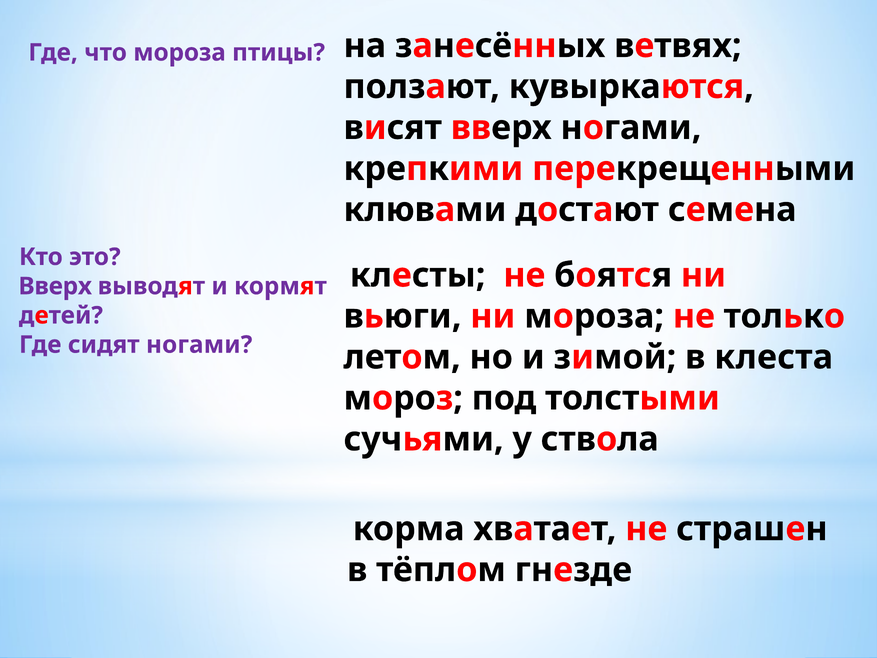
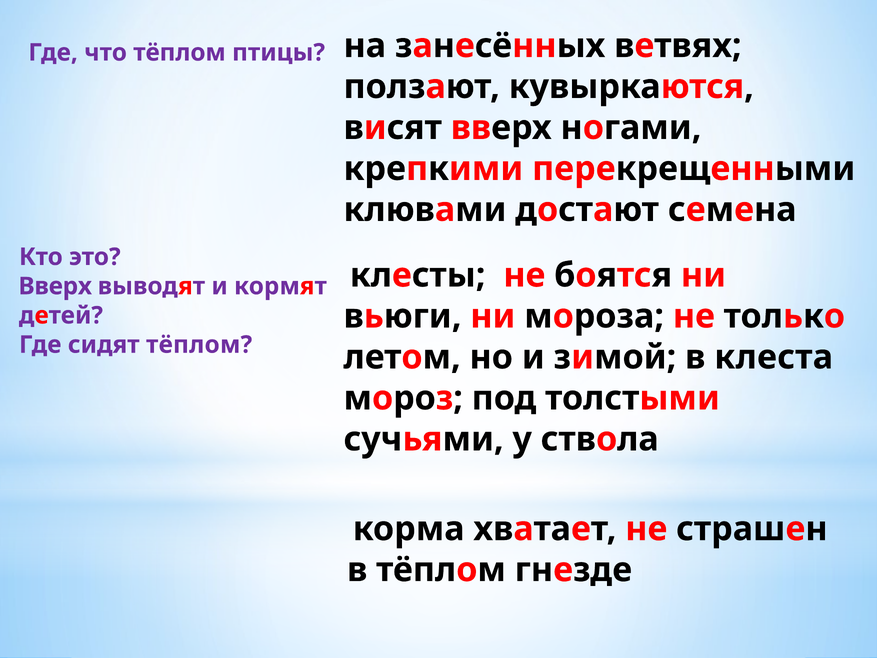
что мороза: мороза -> тёплом
сидят ногами: ногами -> тёплом
